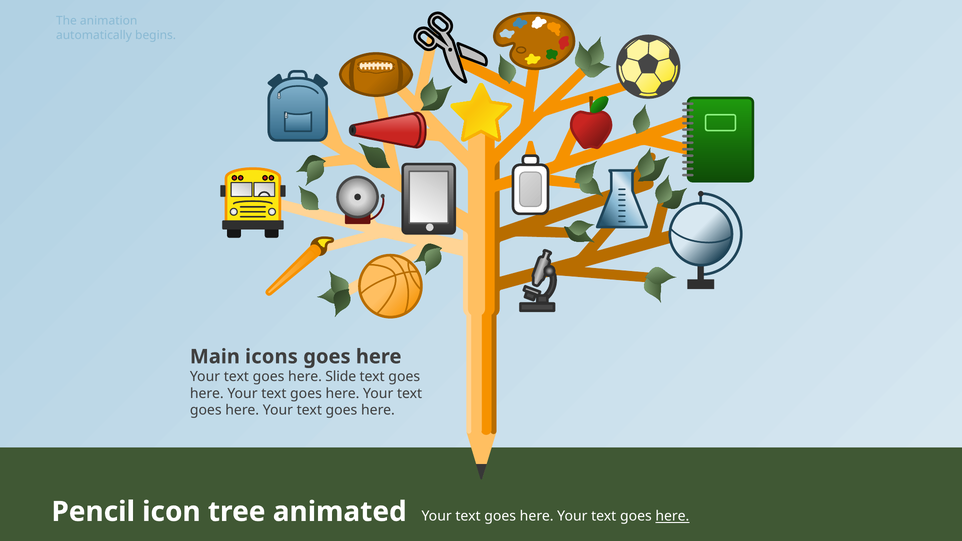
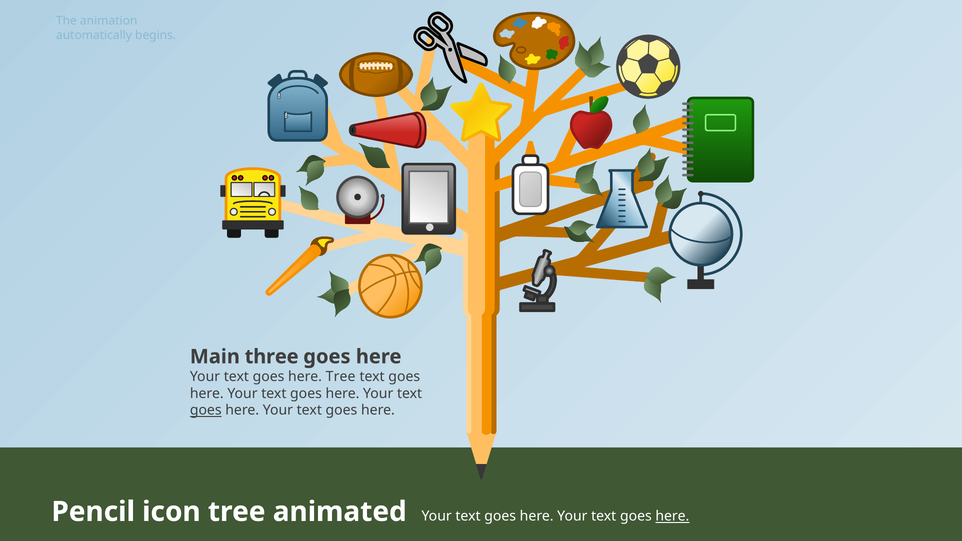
icons: icons -> three
here Slide: Slide -> Tree
goes at (206, 410) underline: none -> present
